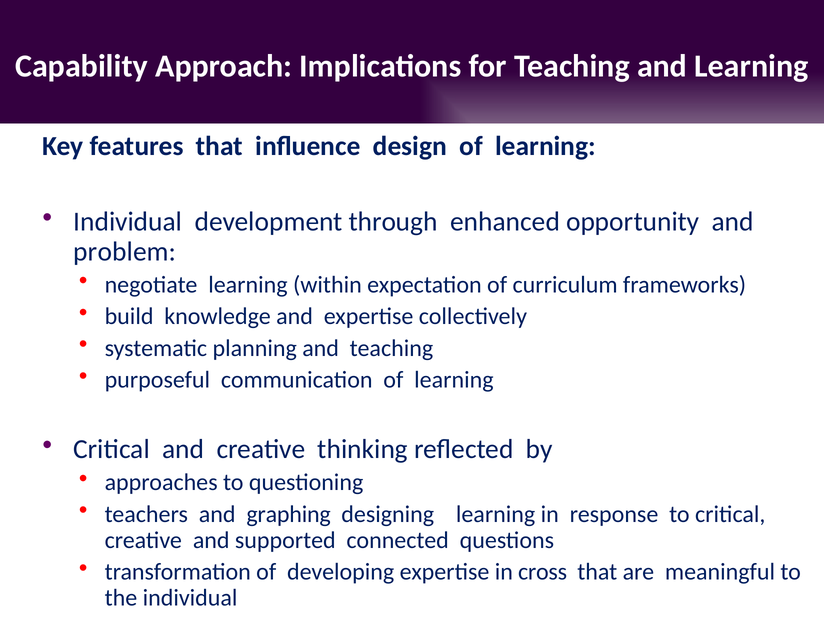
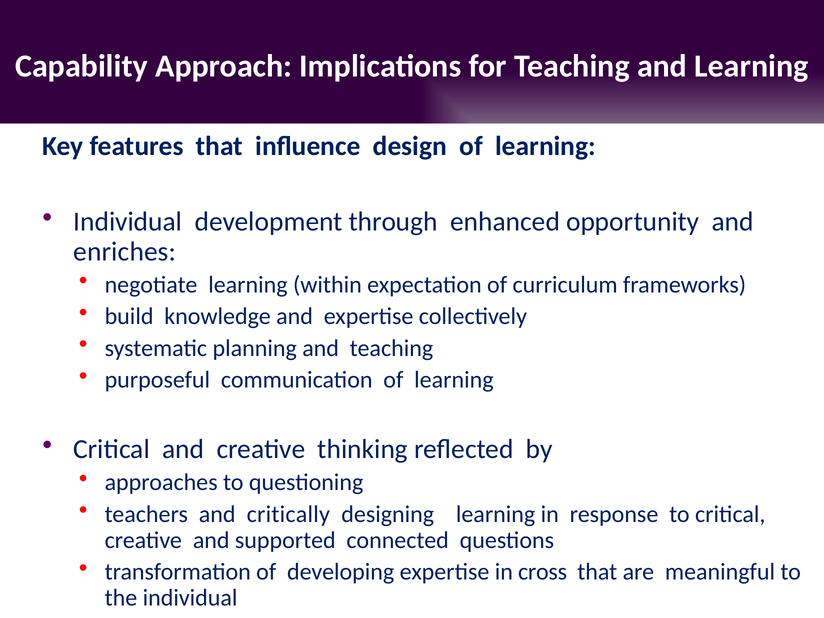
problem: problem -> enriches
graphing: graphing -> critically
